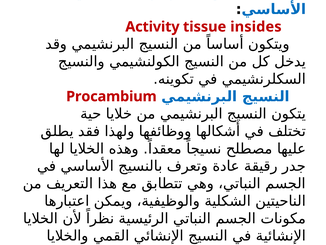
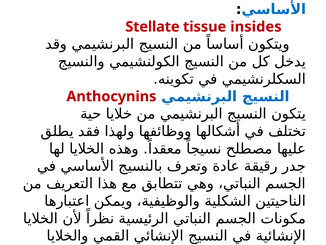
Activity: Activity -> Stellate
Procambium: Procambium -> Anthocynins
